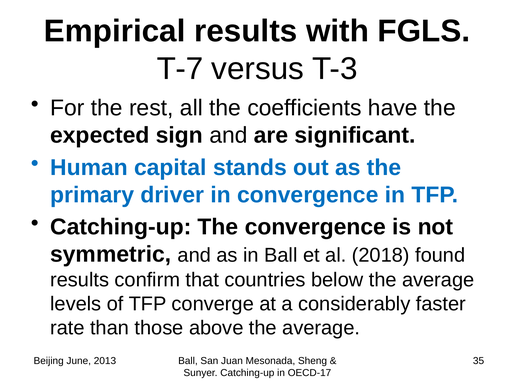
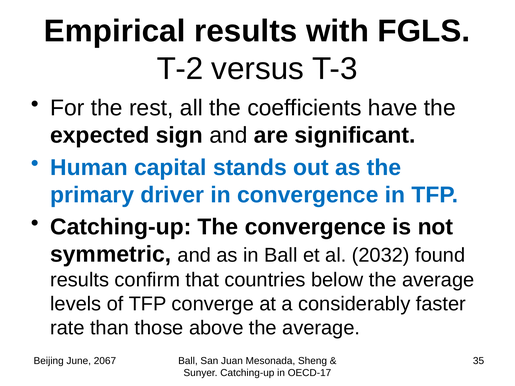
T-7: T-7 -> T-2
2018: 2018 -> 2032
2013: 2013 -> 2067
